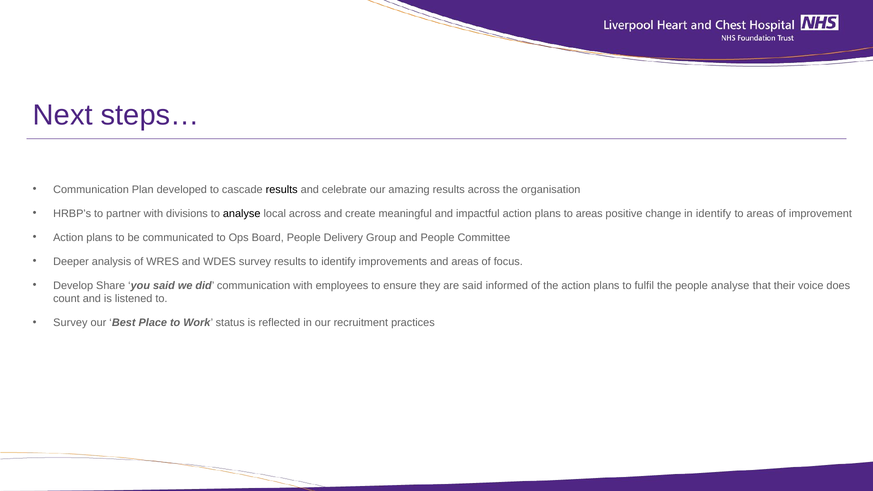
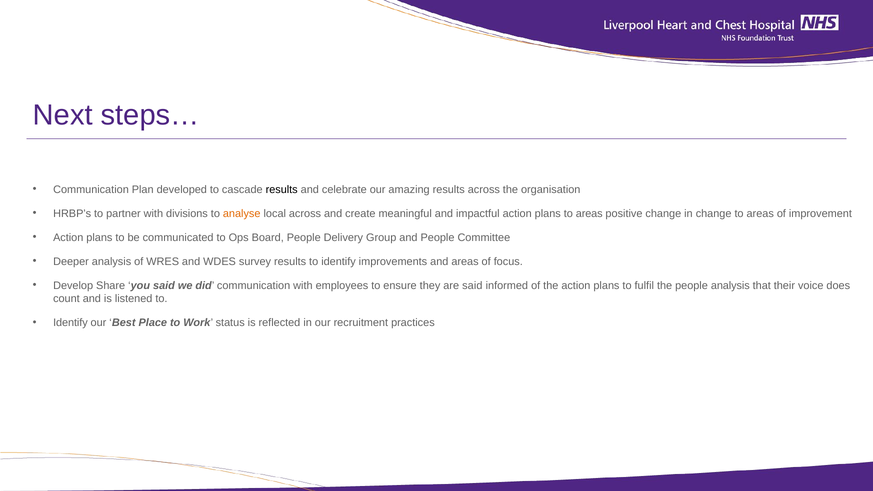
analyse at (242, 213) colour: black -> orange
in identify: identify -> change
people analyse: analyse -> analysis
Survey at (70, 323): Survey -> Identify
